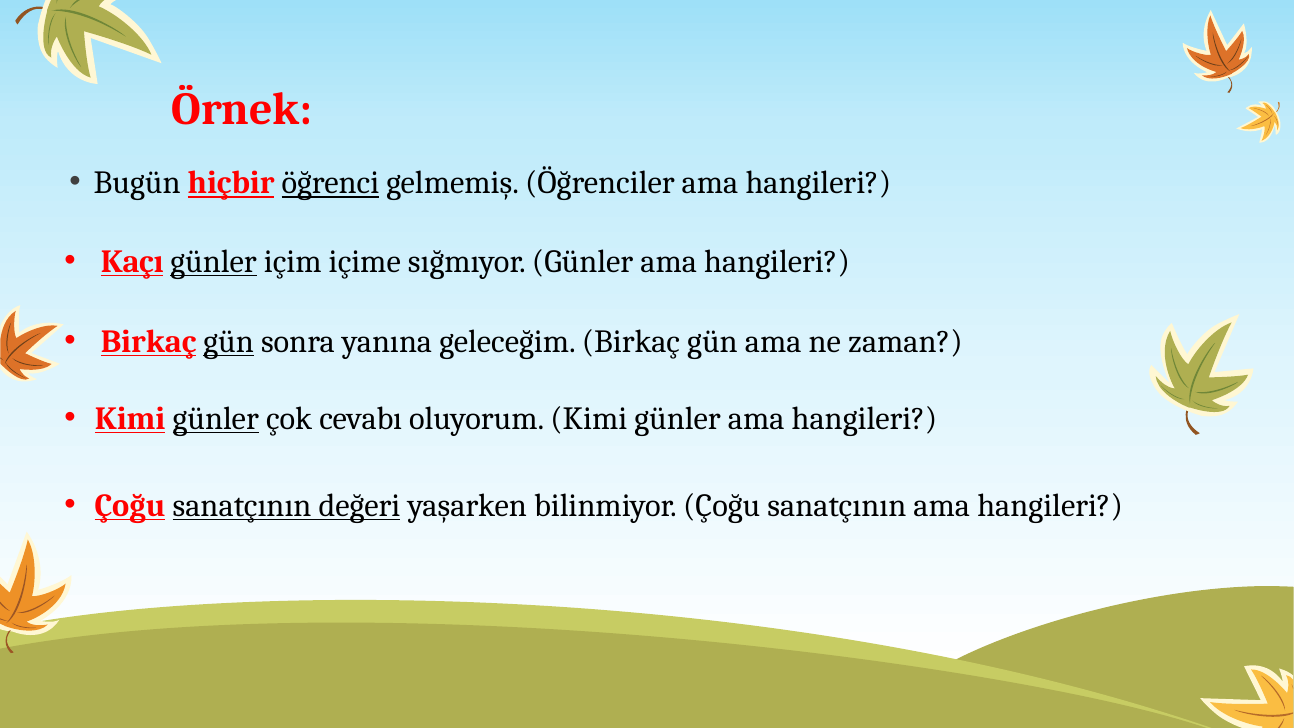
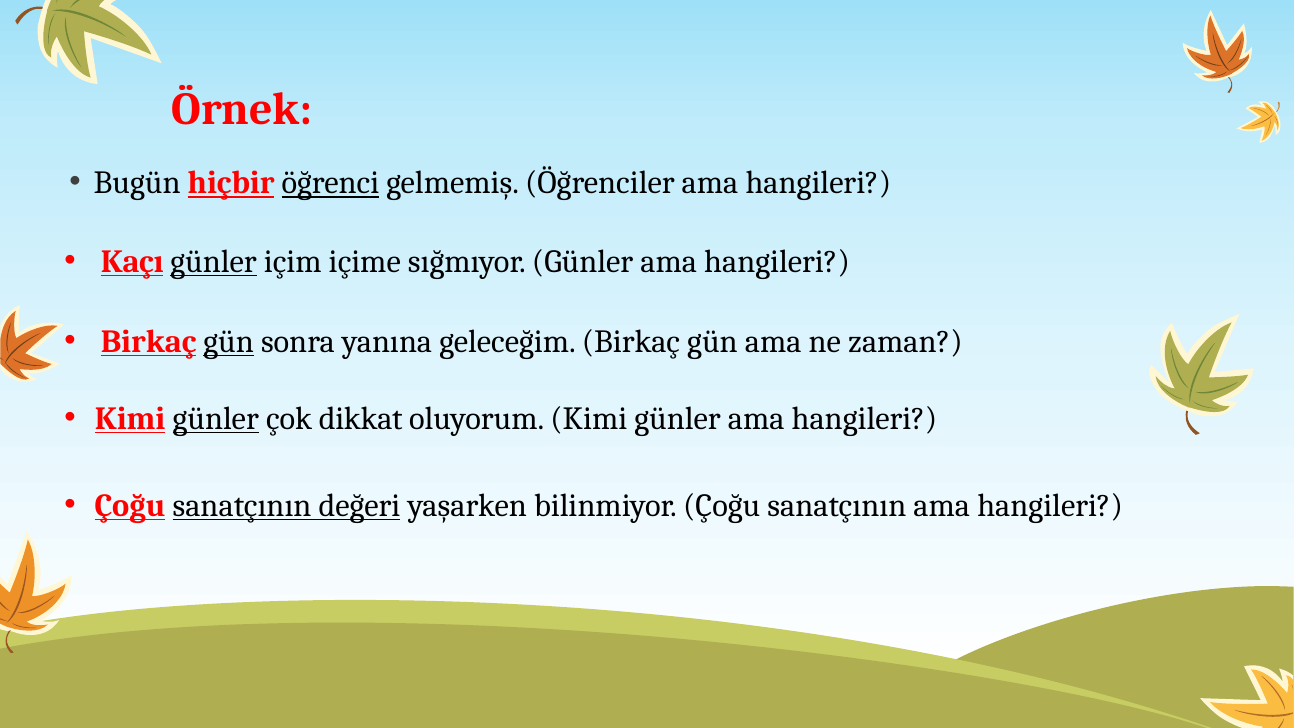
cevabı: cevabı -> dikkat
